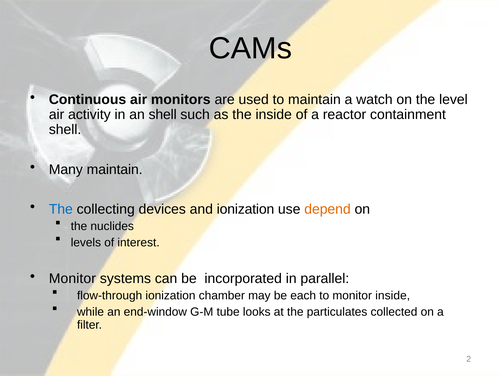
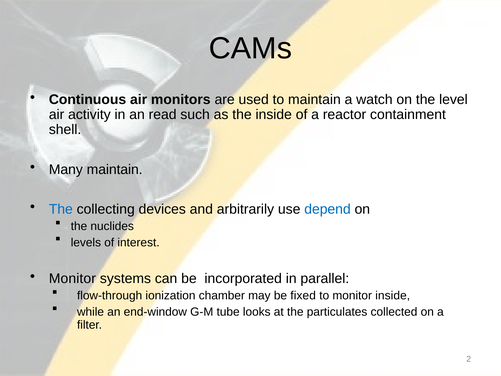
an shell: shell -> read
and ionization: ionization -> arbitrarily
depend colour: orange -> blue
each: each -> fixed
